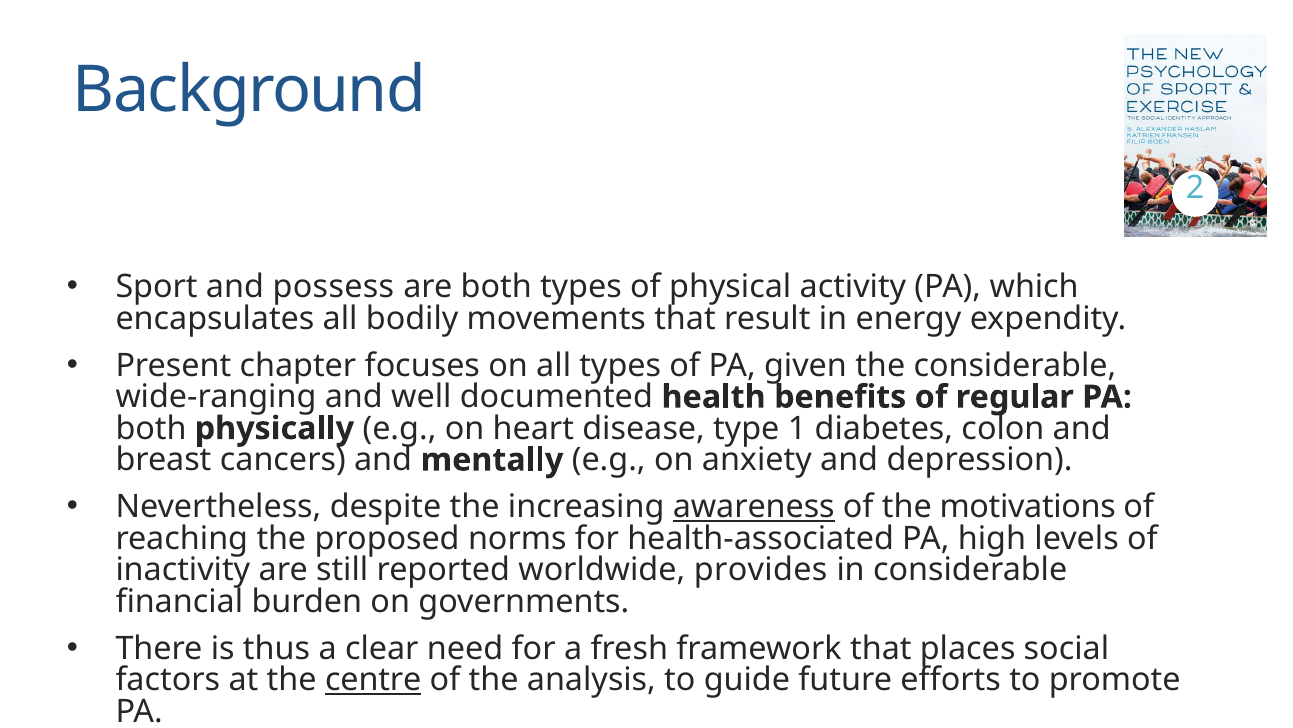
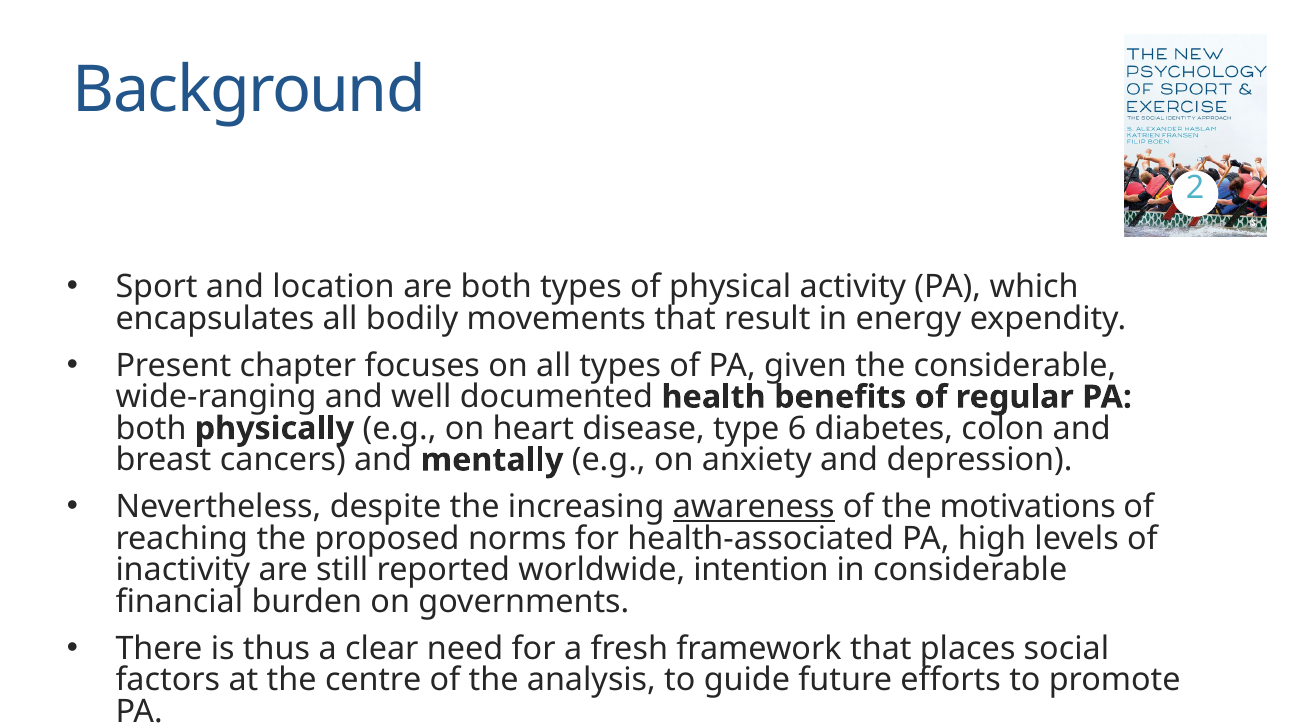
possess: possess -> location
1: 1 -> 6
provides: provides -> intention
centre underline: present -> none
